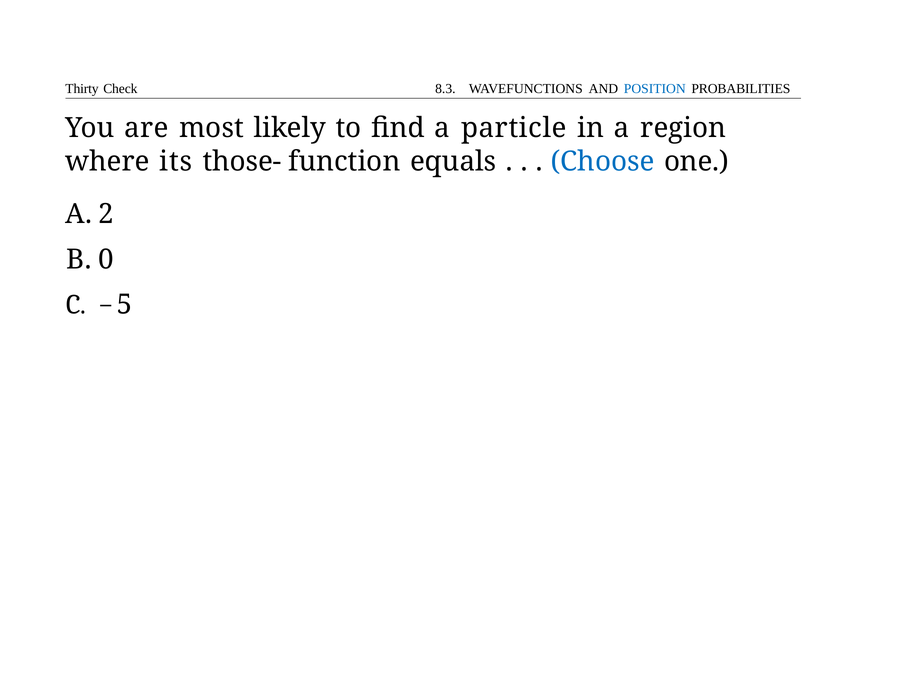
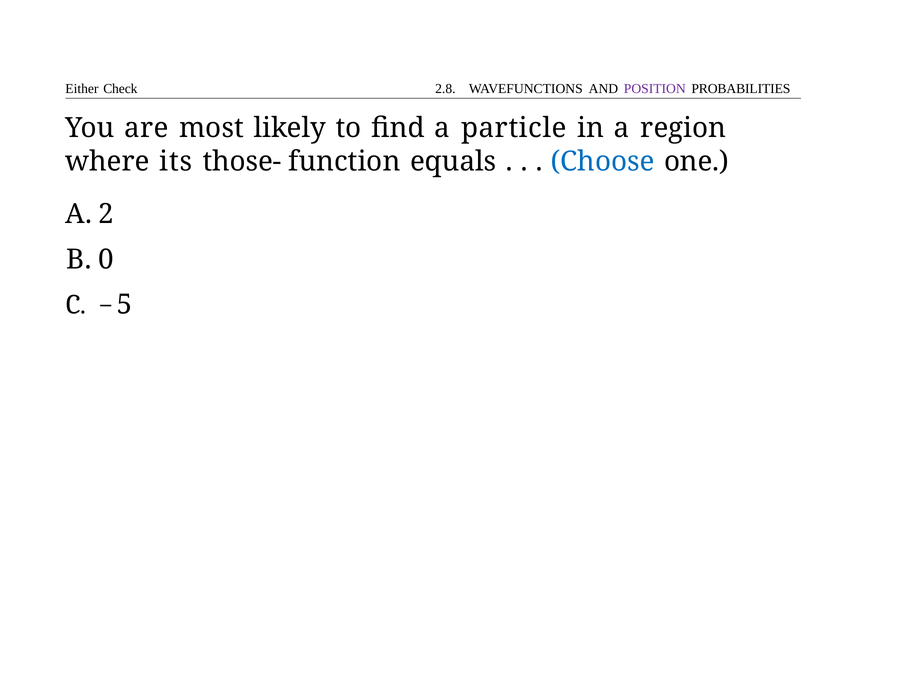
Thirty: Thirty -> Either
8.3: 8.3 -> 2.8
POSITION colour: blue -> purple
